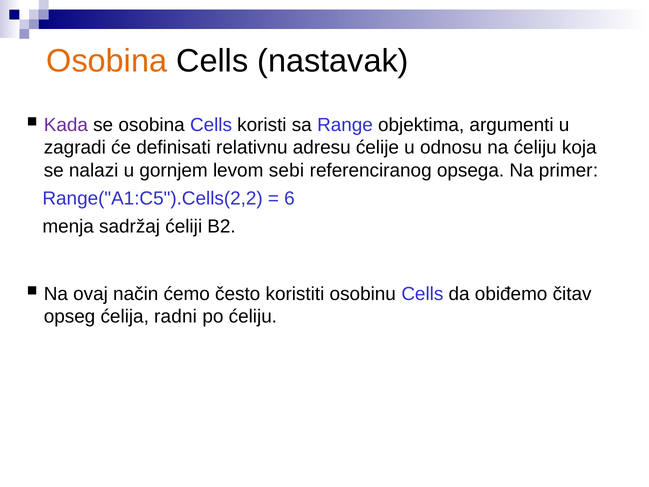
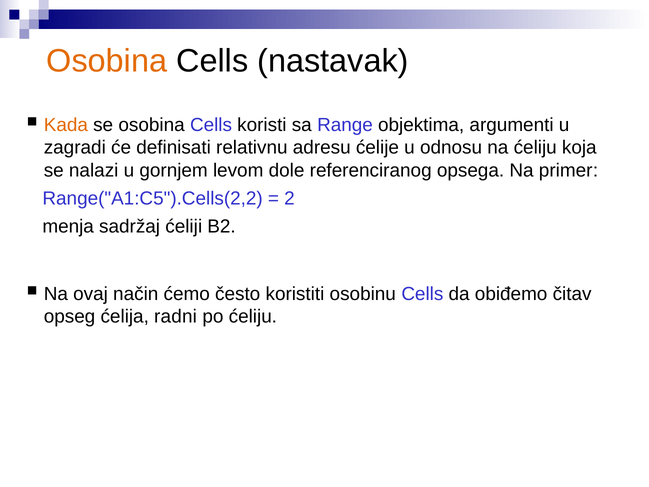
Kada colour: purple -> orange
sebi: sebi -> dole
6: 6 -> 2
